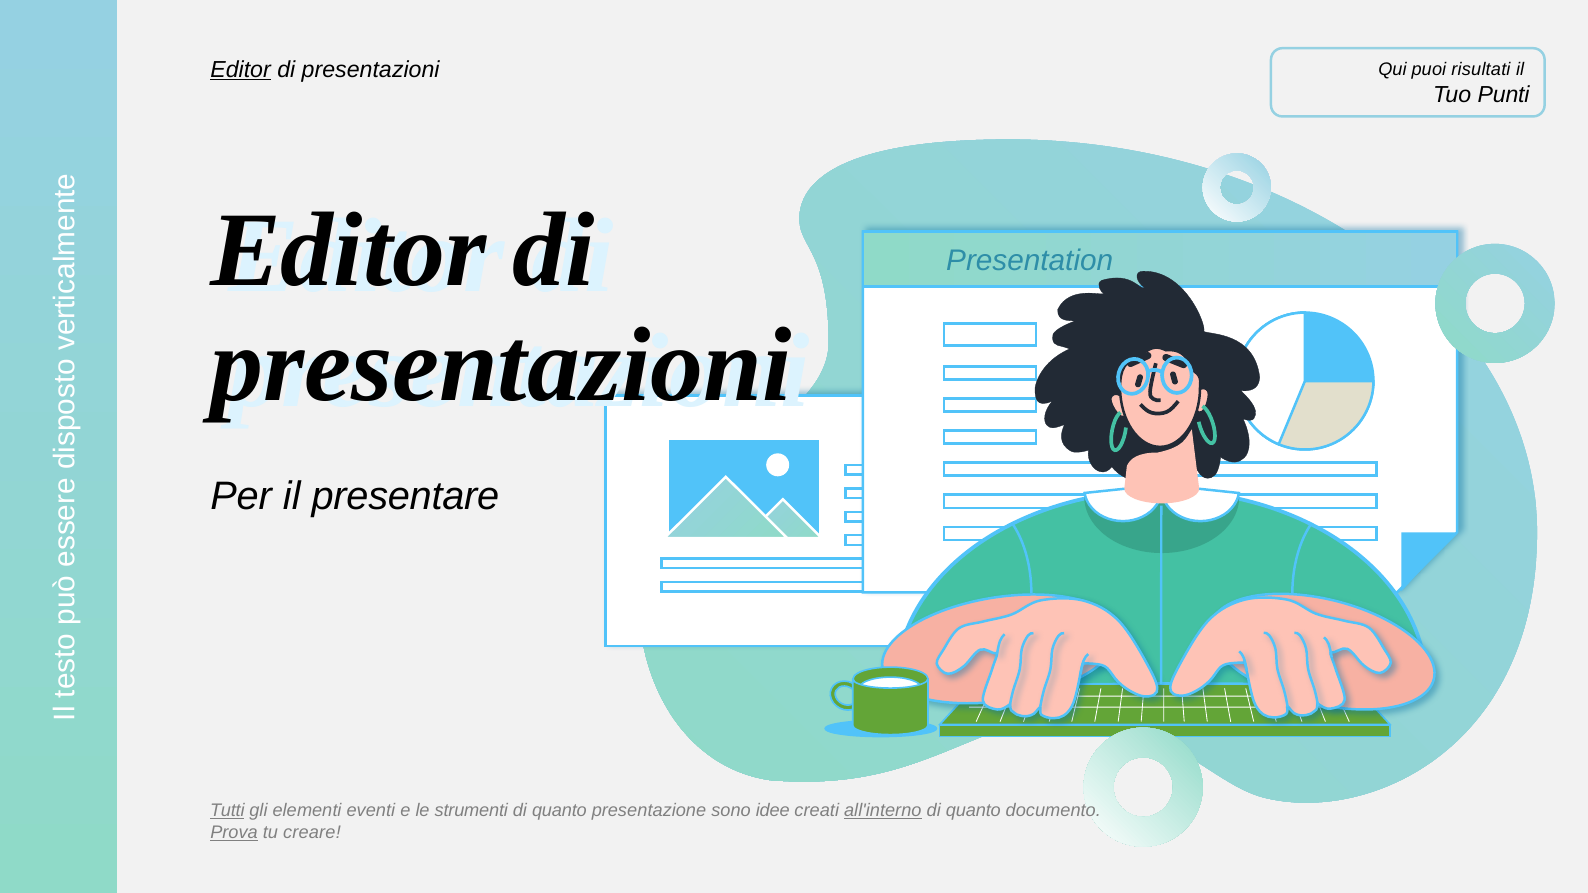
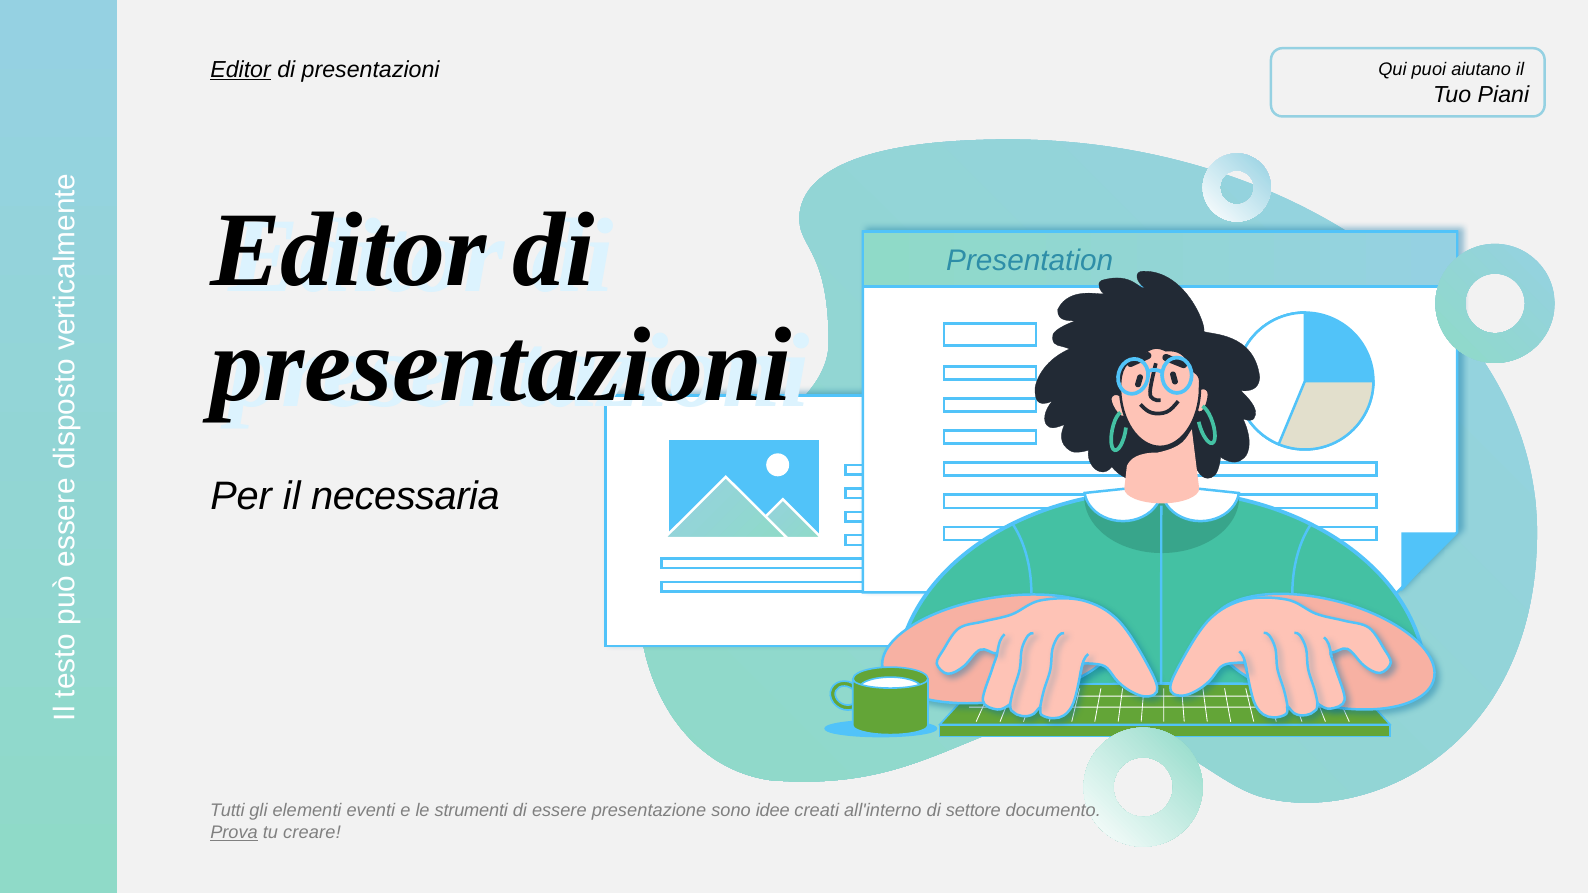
risultati: risultati -> aiutano
Punti: Punti -> Piani
presentare: presentare -> necessaria
Tutti underline: present -> none
quanto at (559, 811): quanto -> essere
all'interno underline: present -> none
quanto at (973, 811): quanto -> settore
